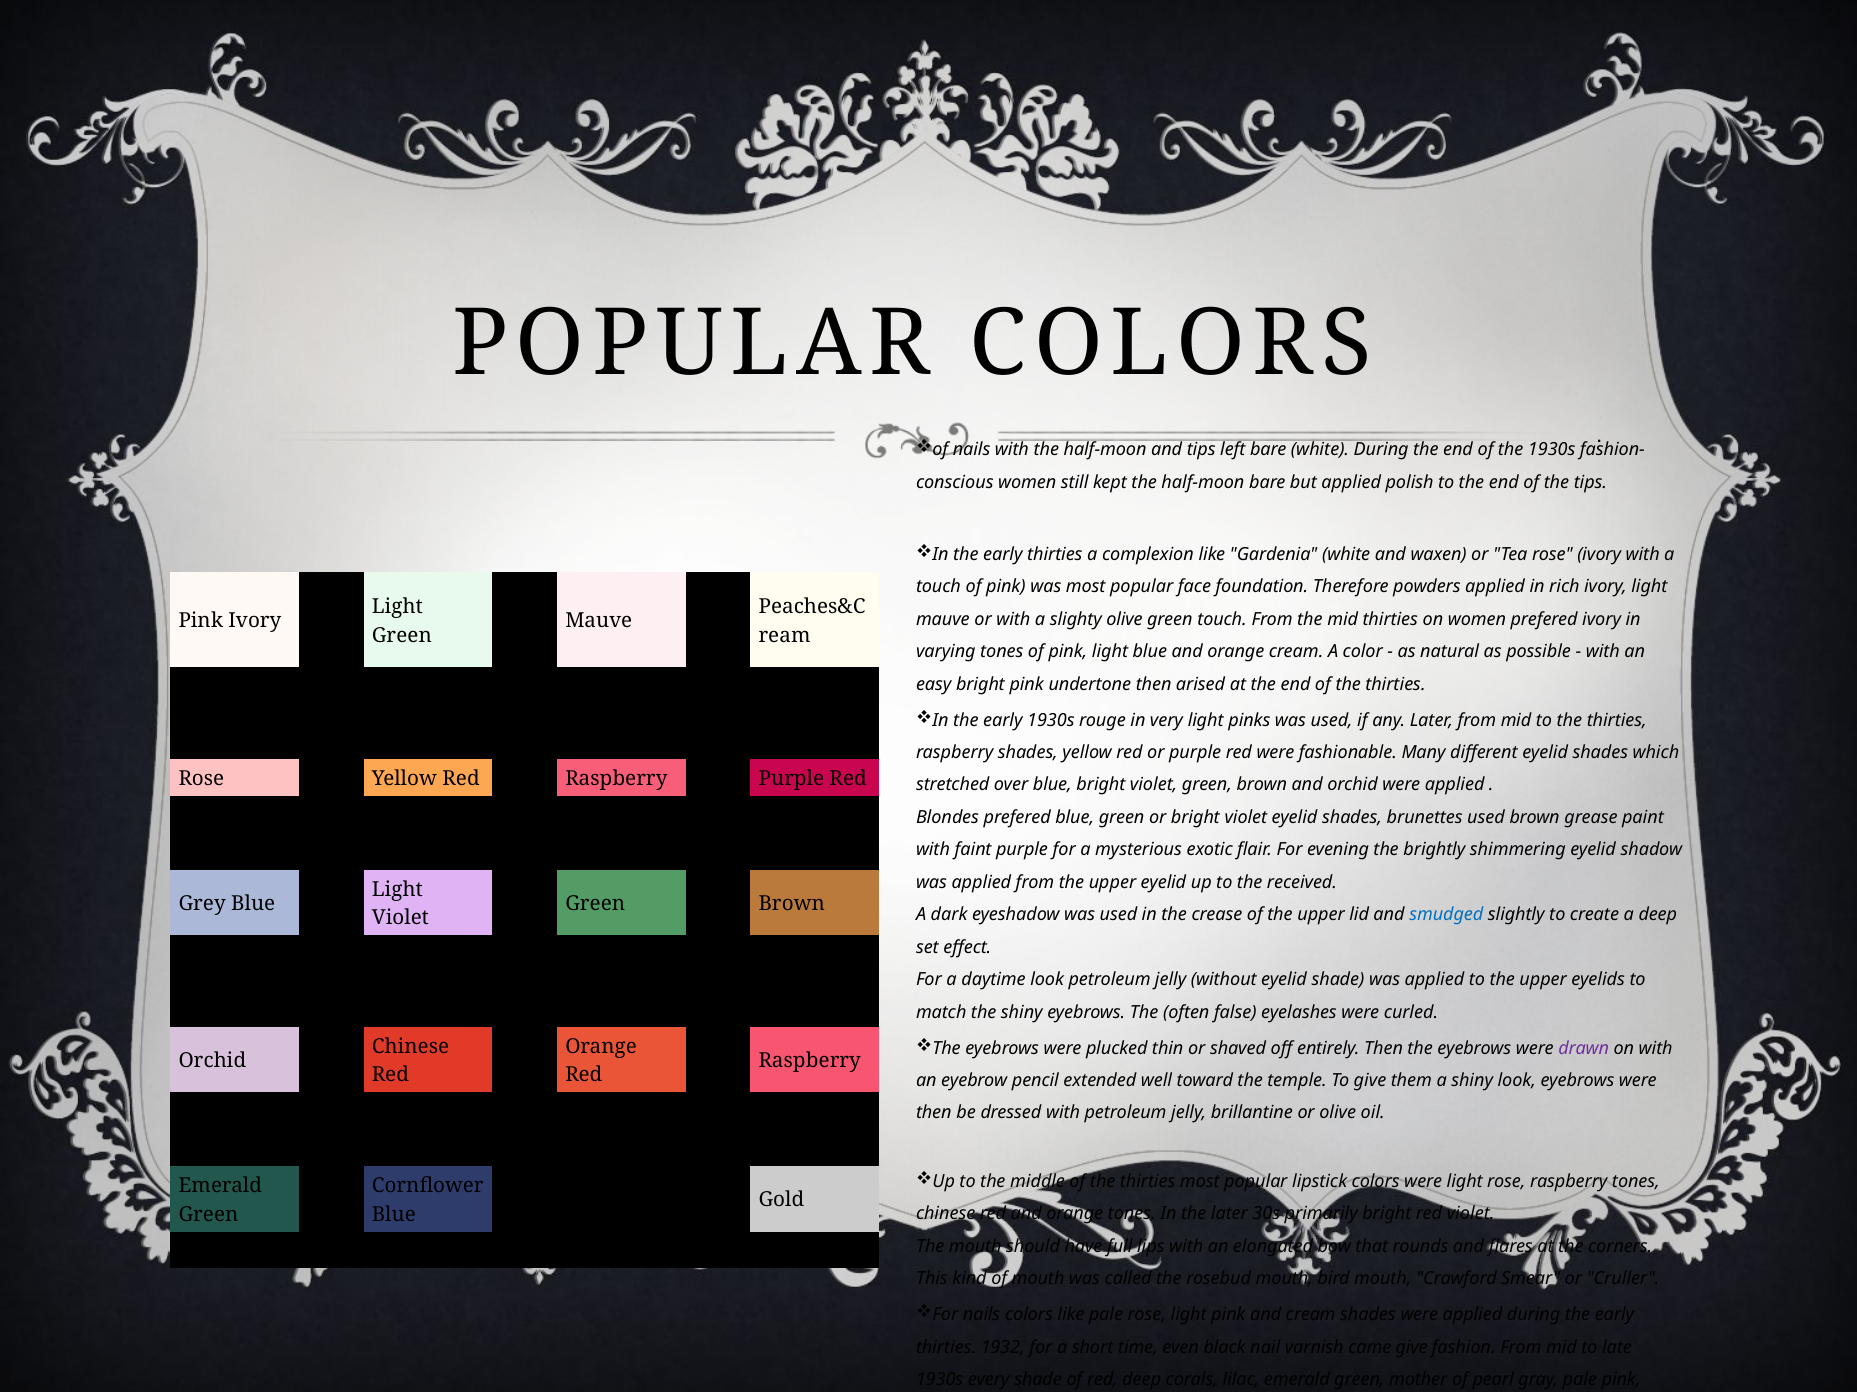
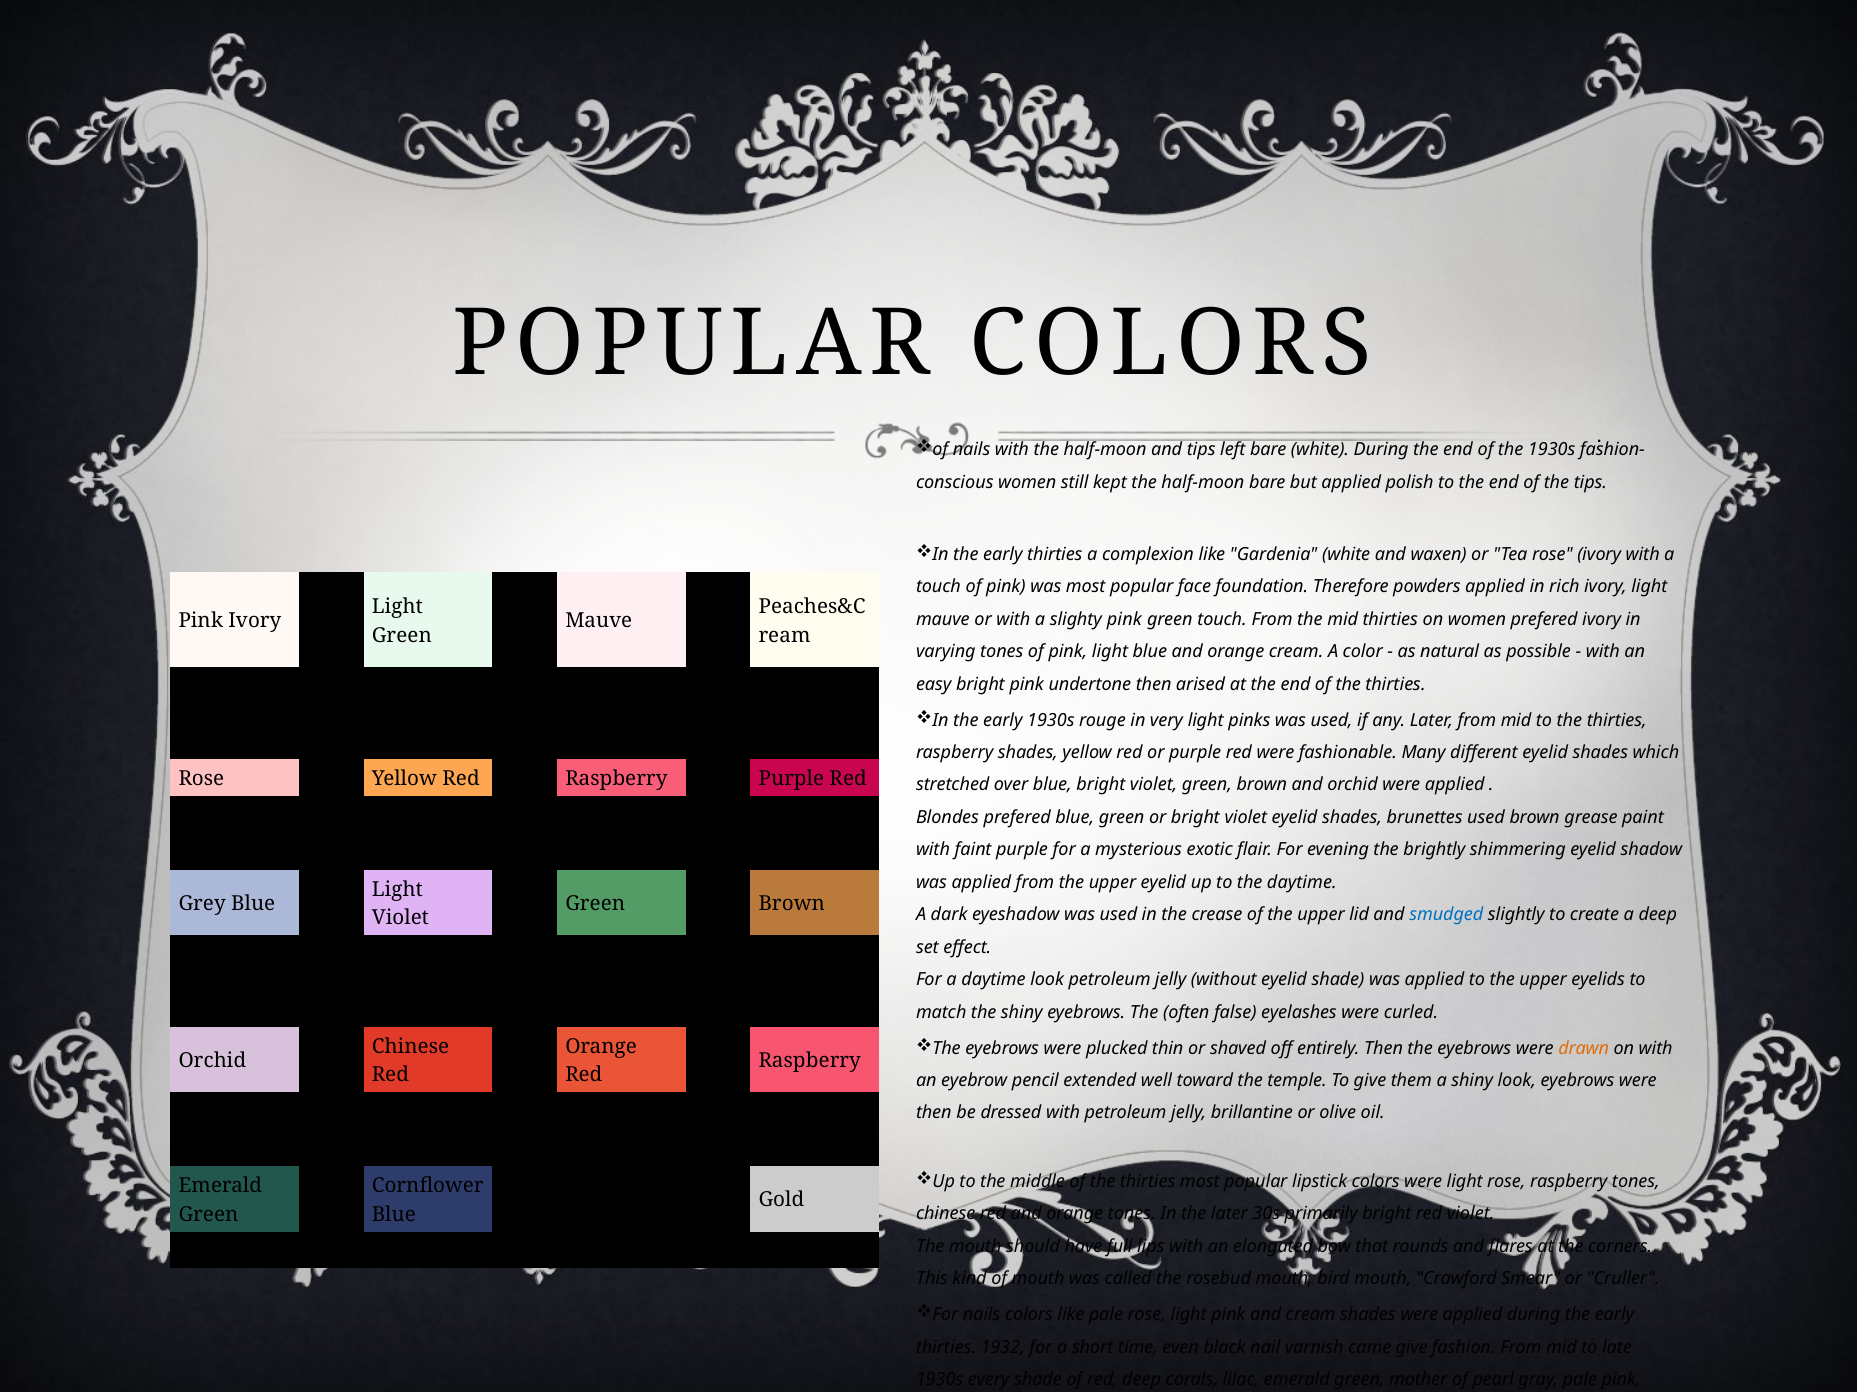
slighty olive: olive -> pink
the received: received -> daytime
drawn colour: purple -> orange
